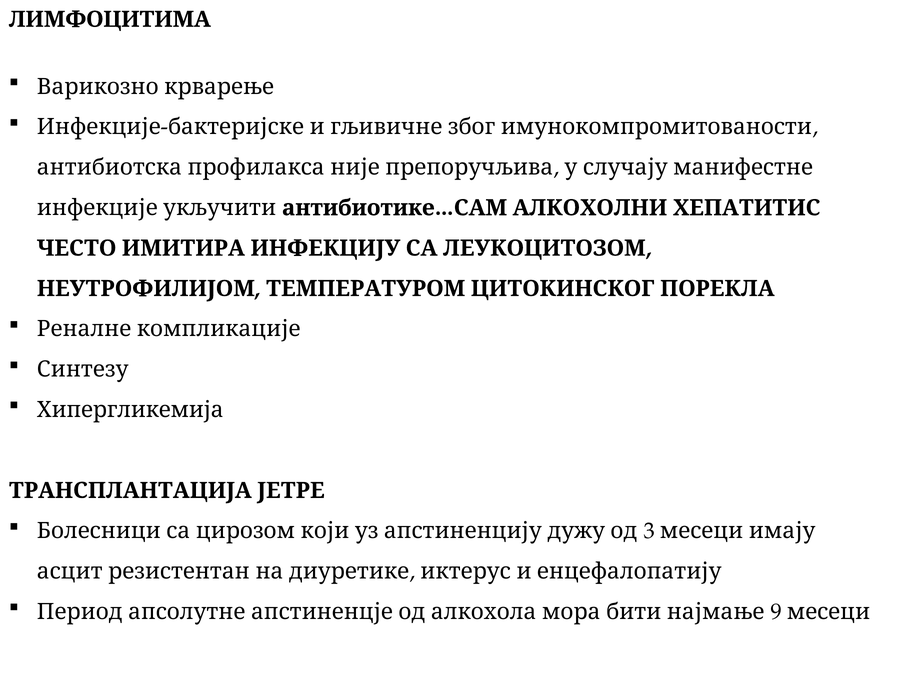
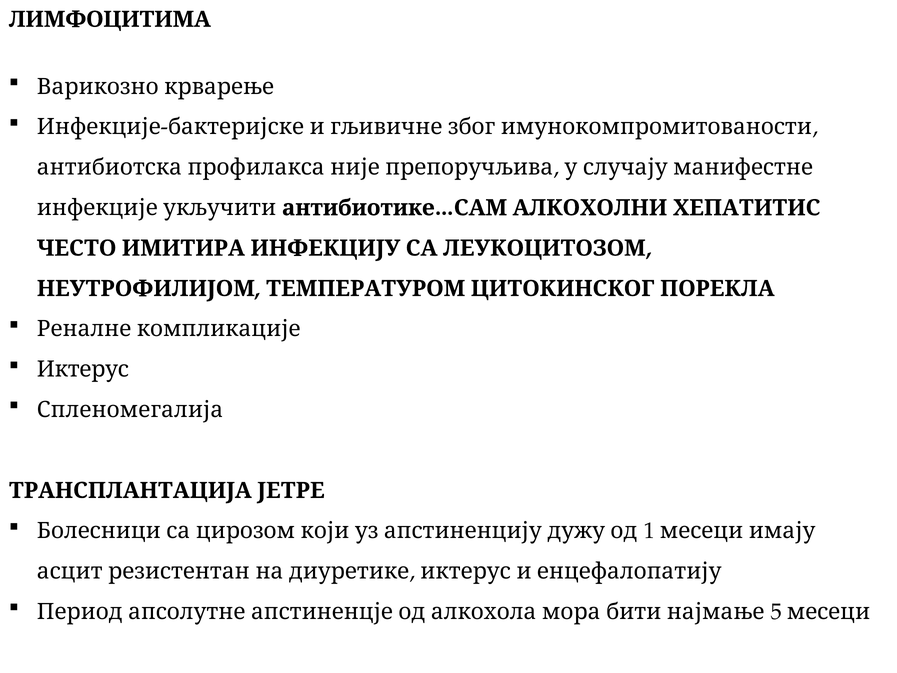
Синтезу at (83, 369): Синтезу -> Иктерус
Хипергликемија: Хипергликемија -> Спленомегалија
3: 3 -> 1
9: 9 -> 5
